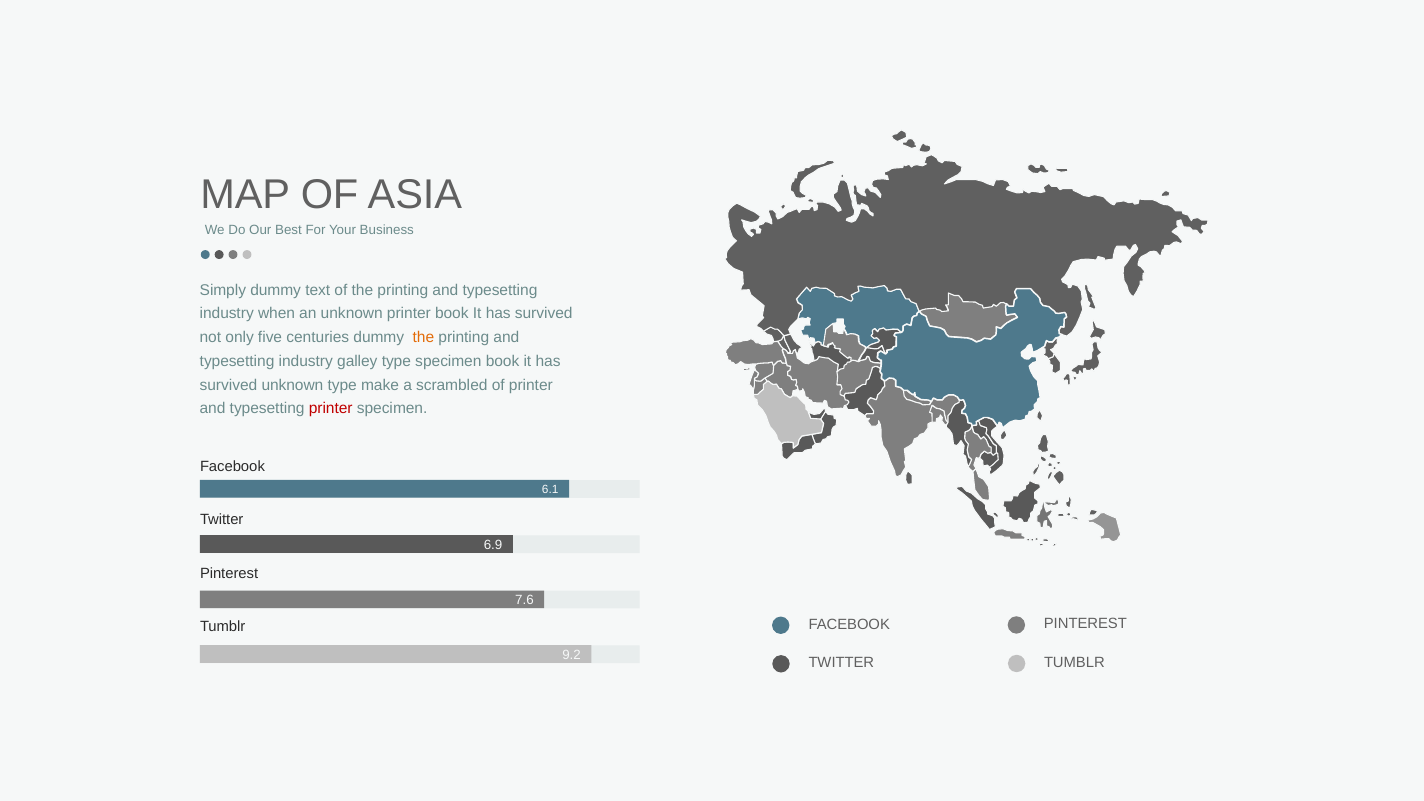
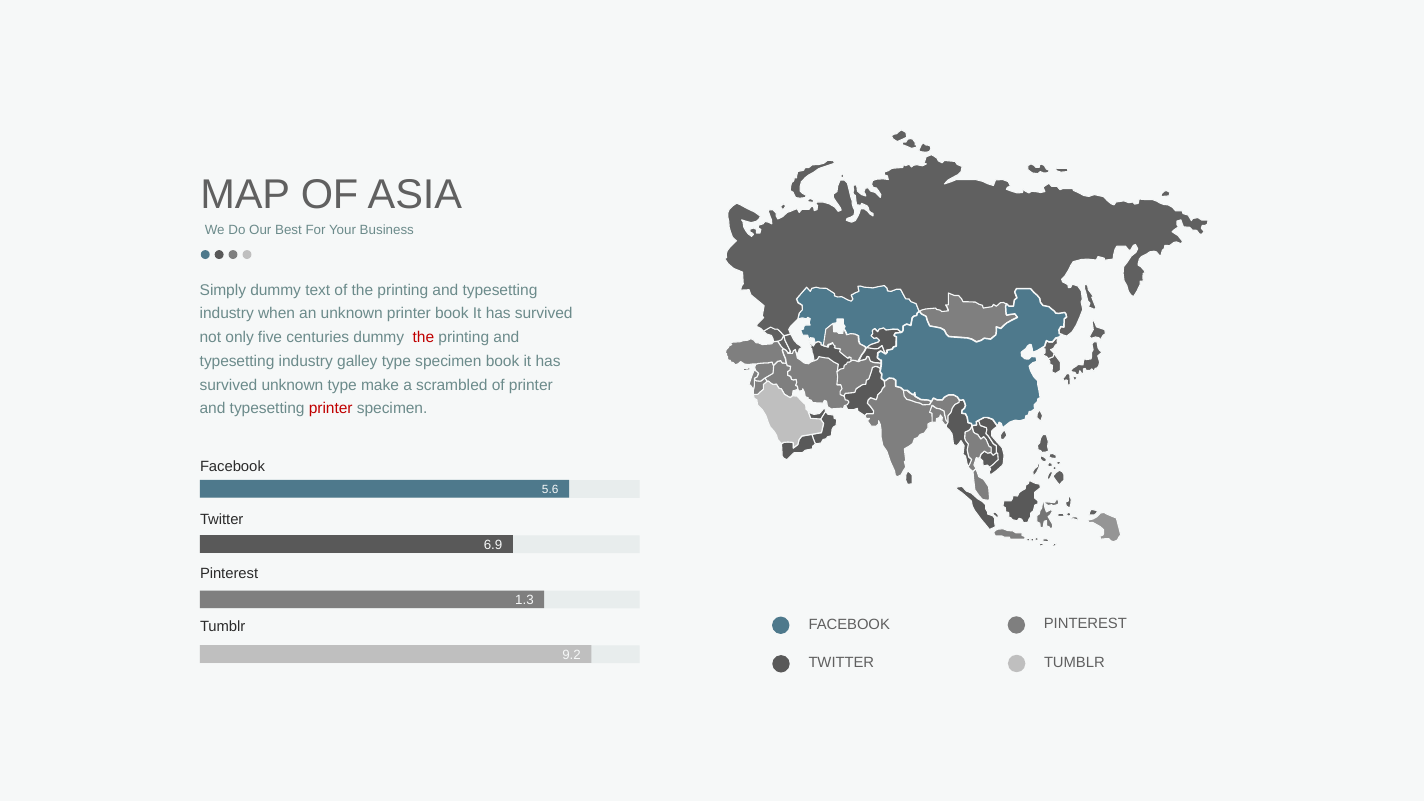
the at (423, 338) colour: orange -> red
6.1: 6.1 -> 5.6
7.6: 7.6 -> 1.3
